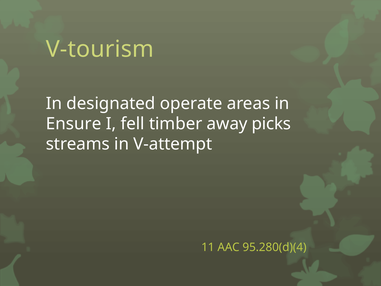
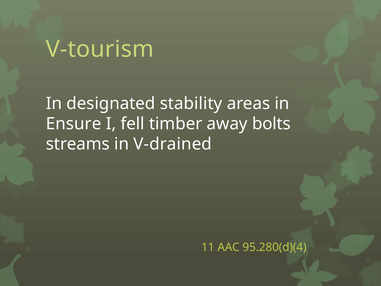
operate: operate -> stability
picks: picks -> bolts
V-attempt: V-attempt -> V-drained
